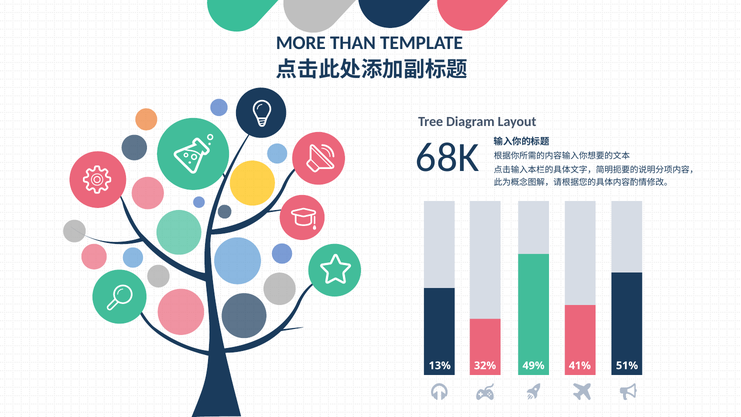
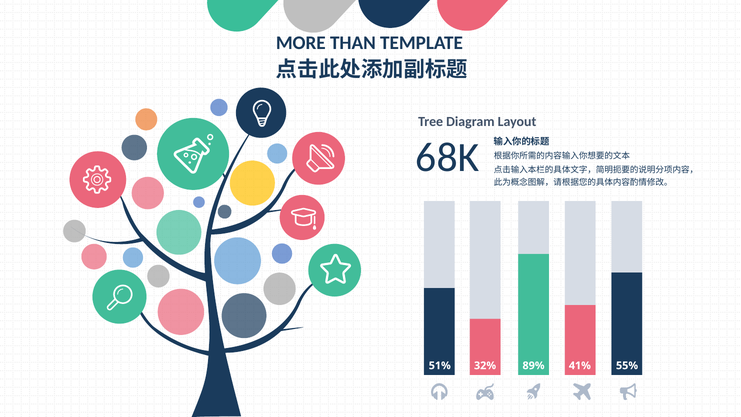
13%: 13% -> 51%
49%: 49% -> 89%
51%: 51% -> 55%
